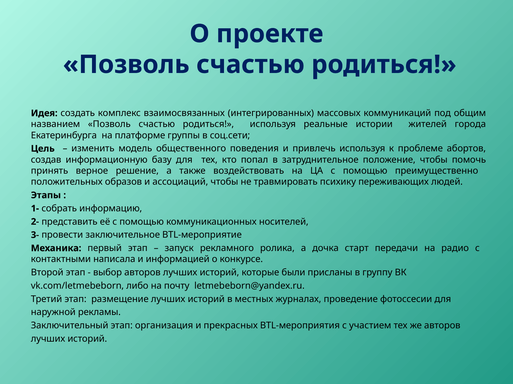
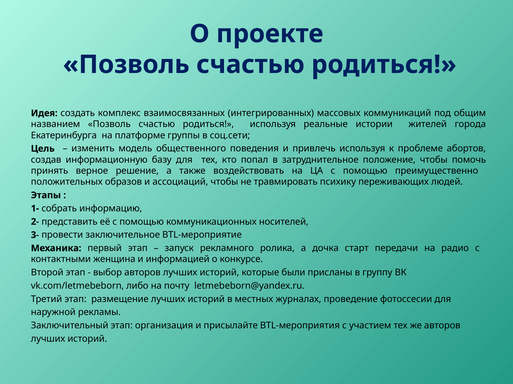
написала: написала -> женщина
прекрасных: прекрасных -> присылайте
